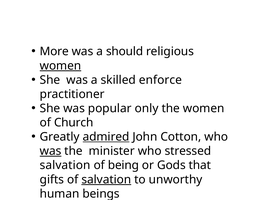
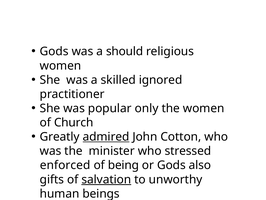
More at (54, 51): More -> Gods
women at (60, 66) underline: present -> none
enforce: enforce -> ignored
was at (51, 151) underline: present -> none
salvation at (65, 165): salvation -> enforced
that: that -> also
